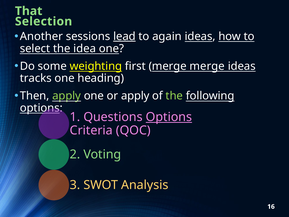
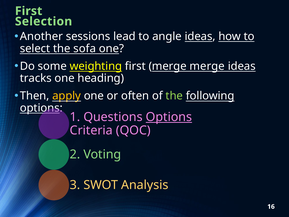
That at (29, 11): That -> First
lead underline: present -> none
again: again -> angle
idea: idea -> sofa
apply at (67, 96) colour: light green -> yellow
or apply: apply -> often
